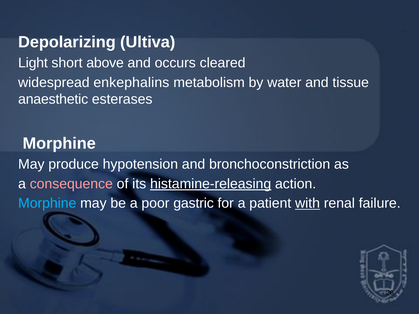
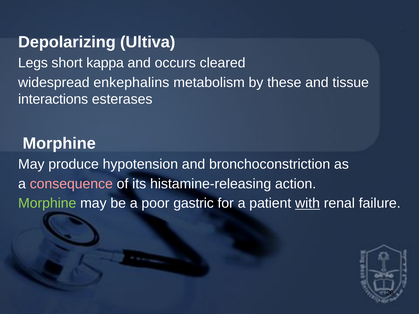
Light: Light -> Legs
above: above -> kappa
water: water -> these
anaesthetic: anaesthetic -> interactions
histamine-releasing underline: present -> none
Morphine at (47, 204) colour: light blue -> light green
